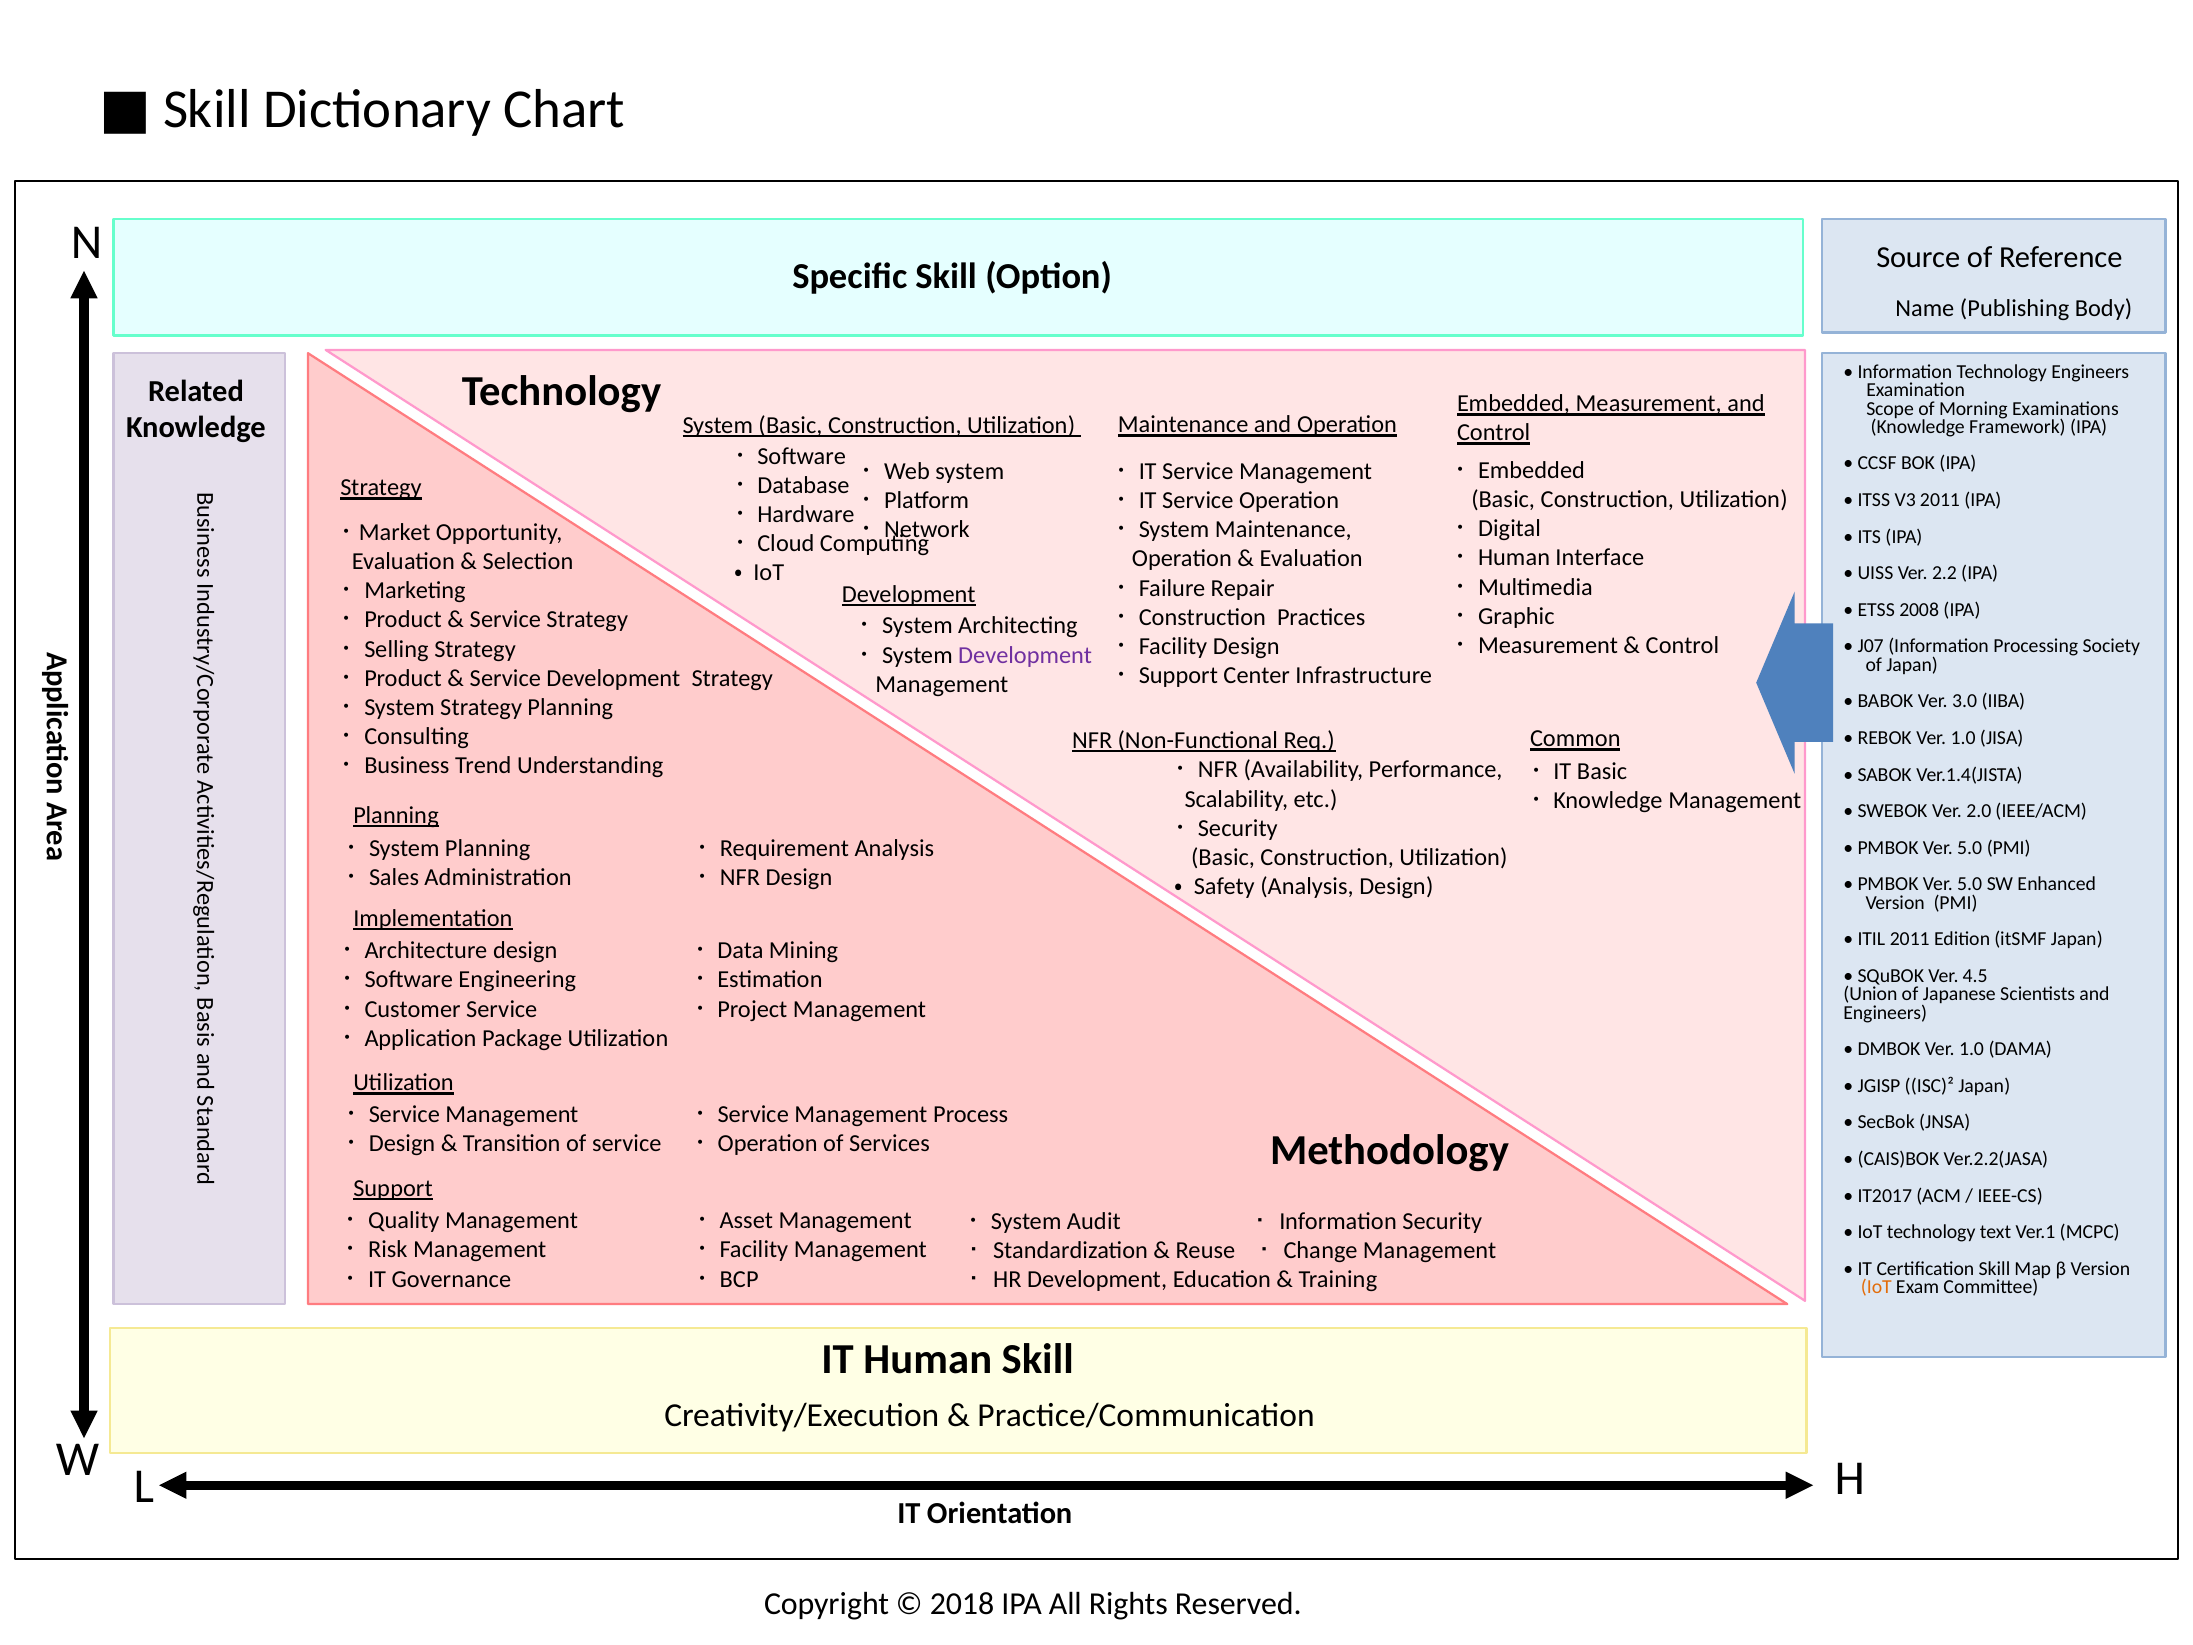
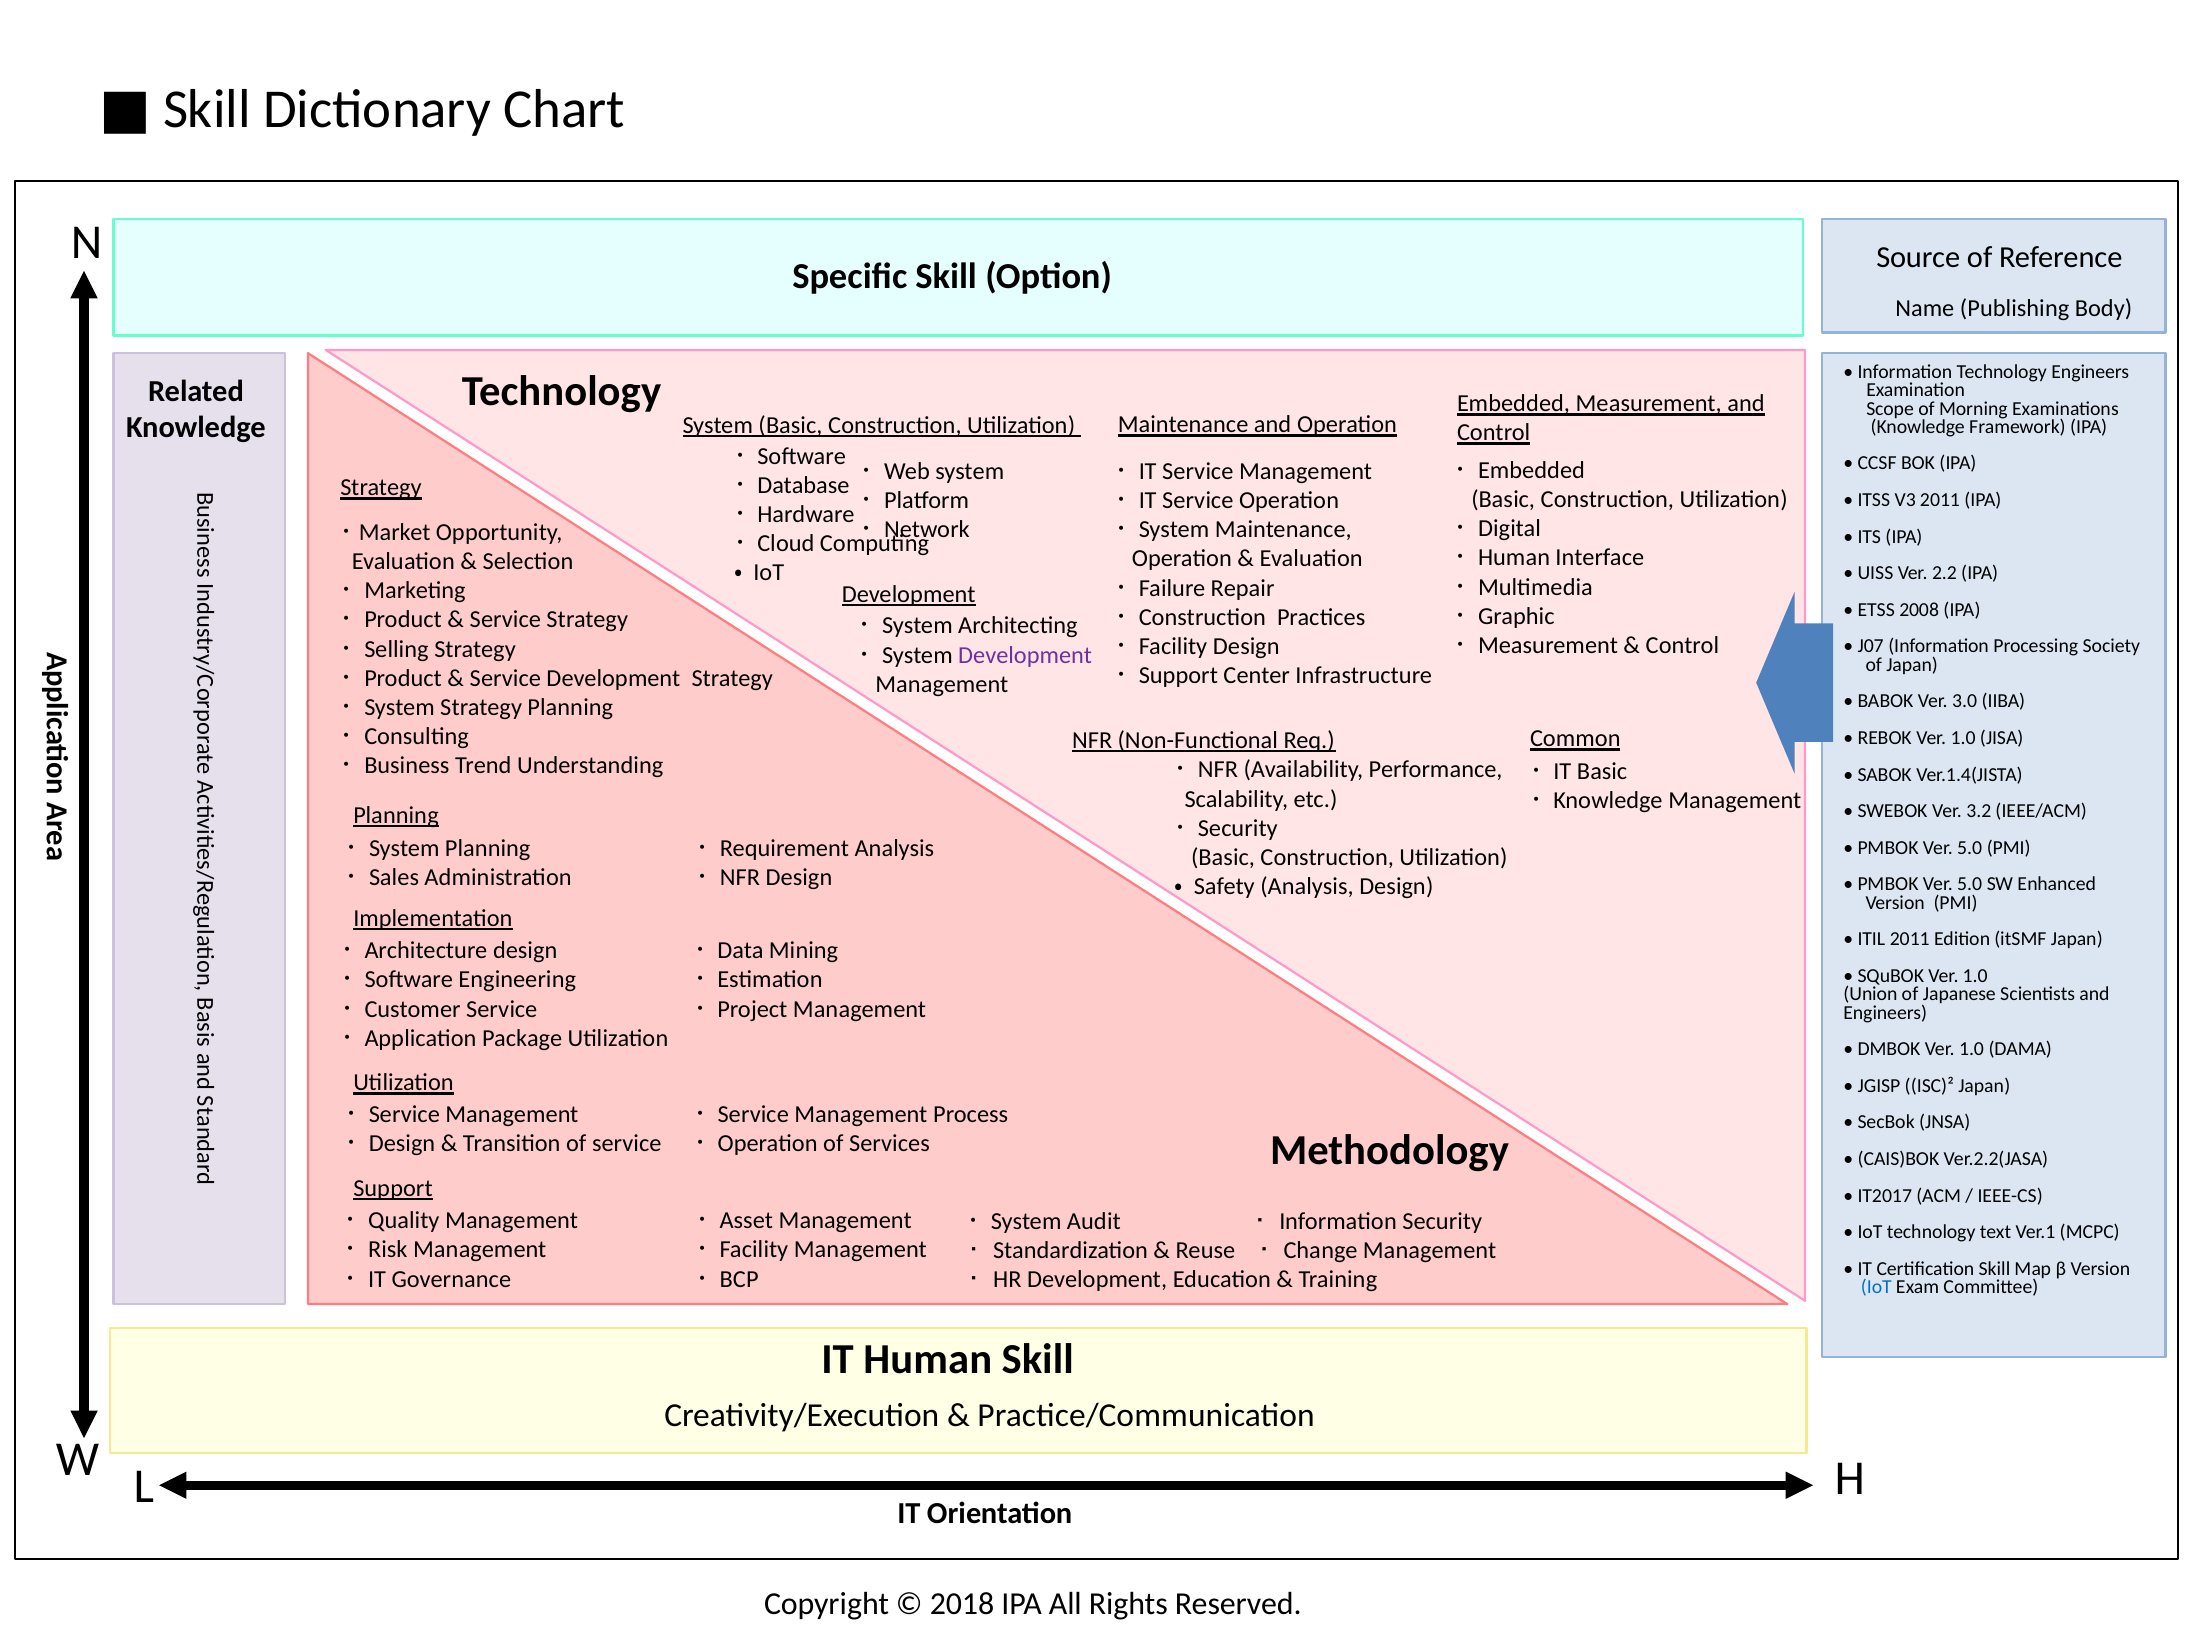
2.0: 2.0 -> 3.2
SQuBOK Ver 4.5: 4.5 -> 1.0
IoT at (1876, 1287) colour: orange -> blue
